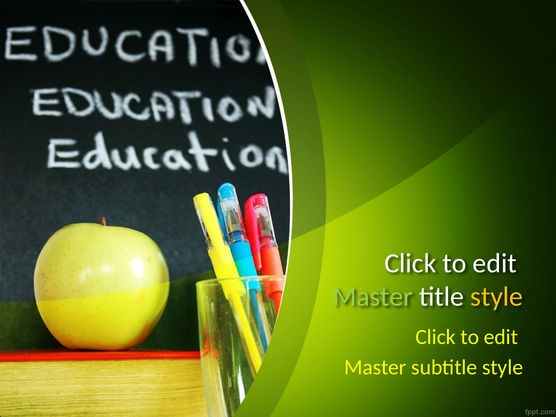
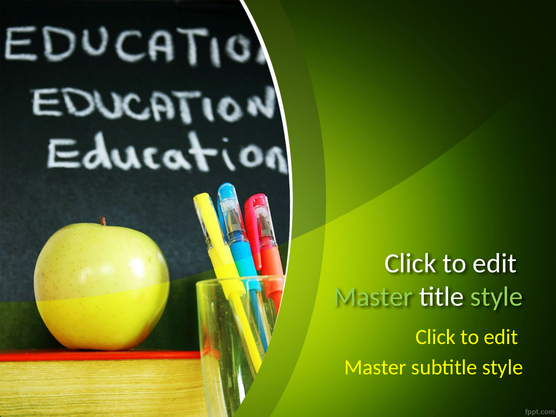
style at (497, 297) colour: yellow -> light green
